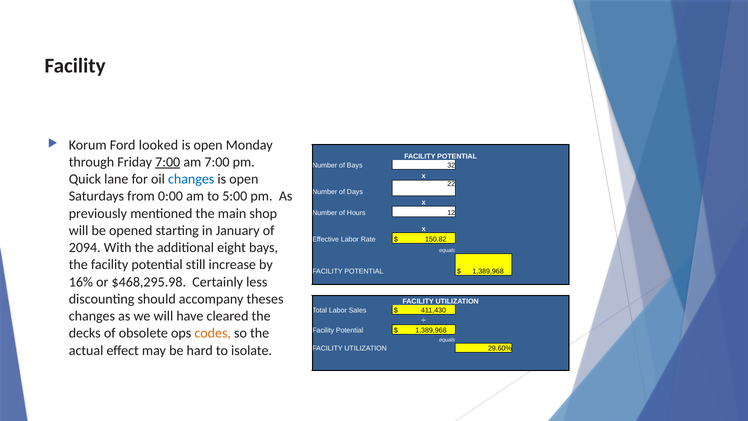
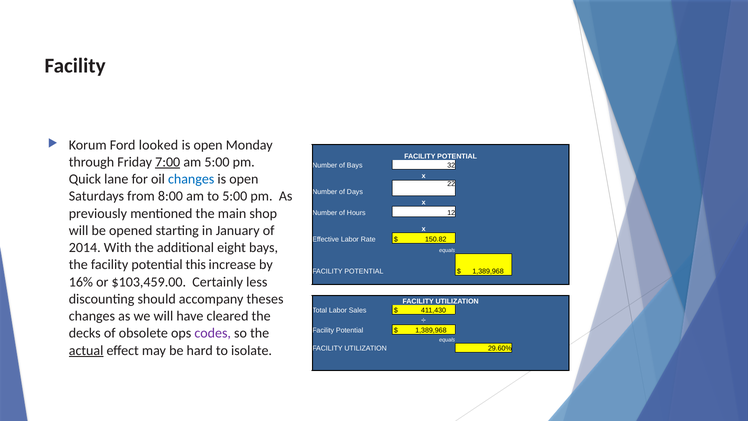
am 7:00: 7:00 -> 5:00
0:00: 0:00 -> 8:00
2094: 2094 -> 2014
still: still -> this
$468,295.98: $468,295.98 -> $103,459.00
codes colour: orange -> purple
actual underline: none -> present
